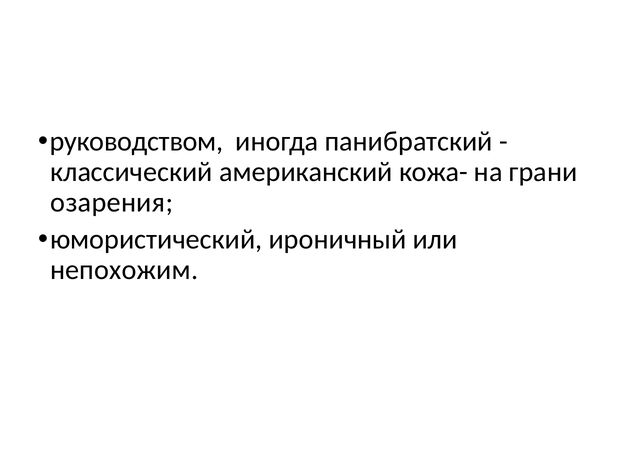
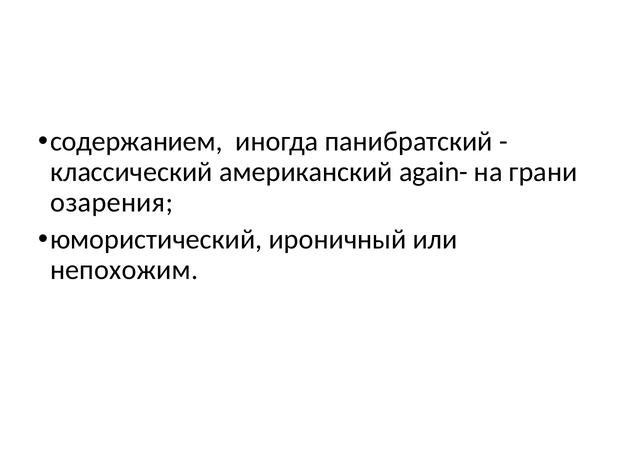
руководством: руководством -> содержанием
кожа-: кожа- -> again-
